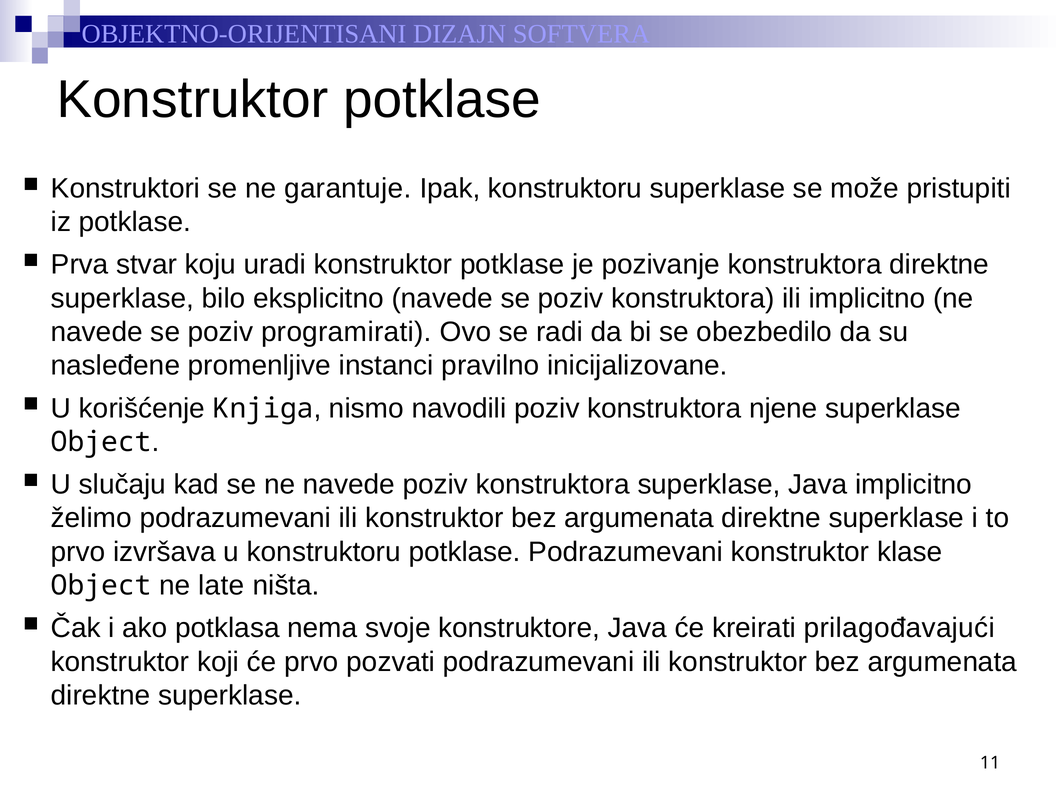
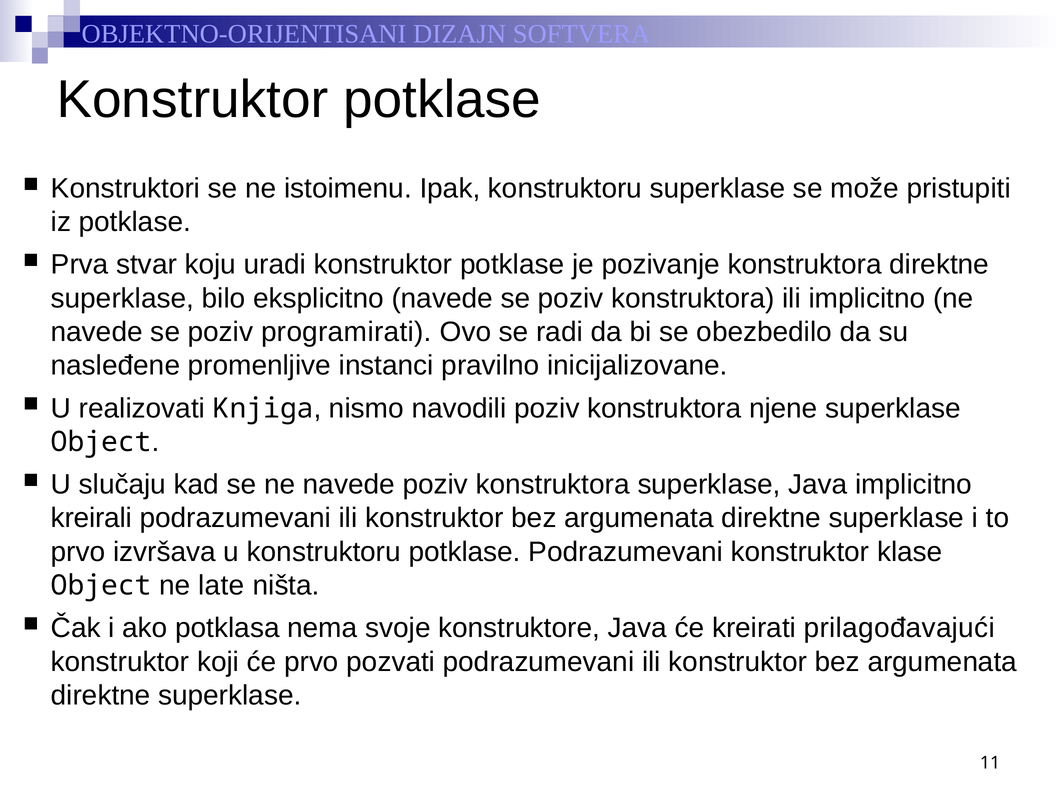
garantuje: garantuje -> istoimenu
korišćenje: korišćenje -> realizovati
želimo: želimo -> kreirali
